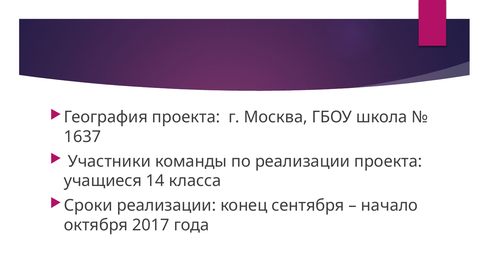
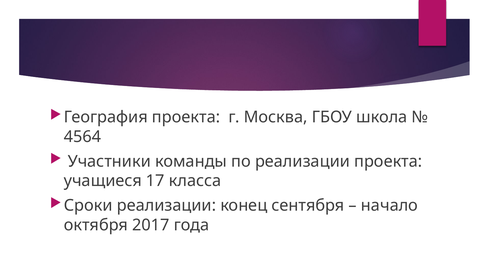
1637: 1637 -> 4564
14: 14 -> 17
